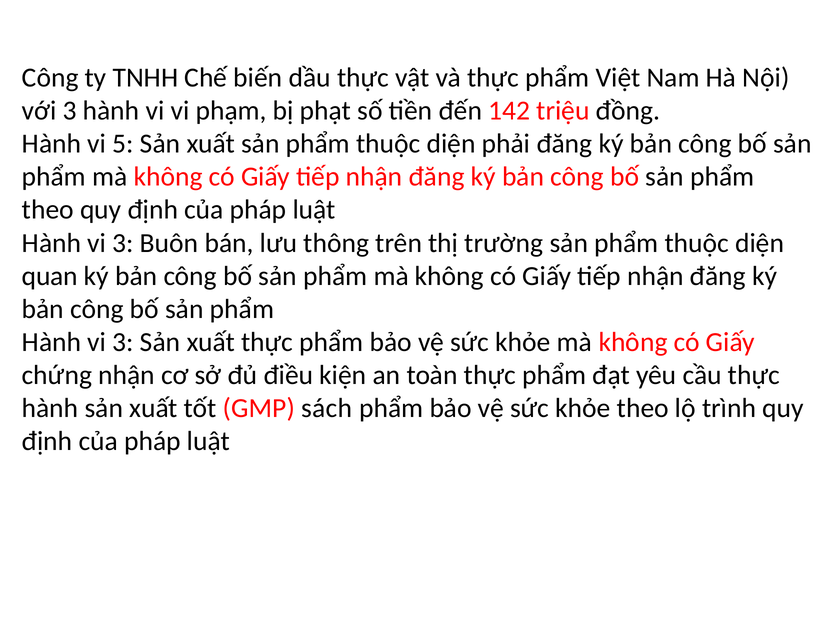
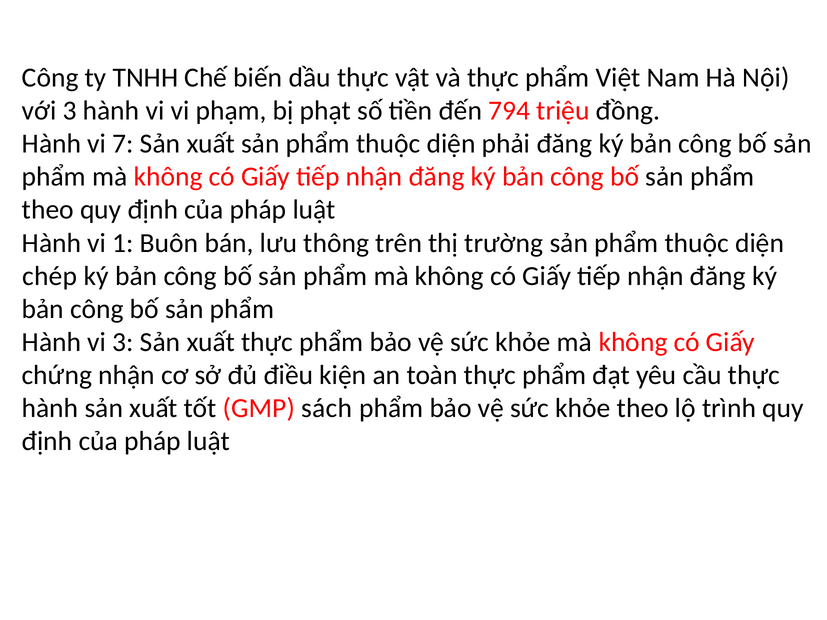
142: 142 -> 794
5: 5 -> 7
3 at (123, 243): 3 -> 1
quan: quan -> chép
